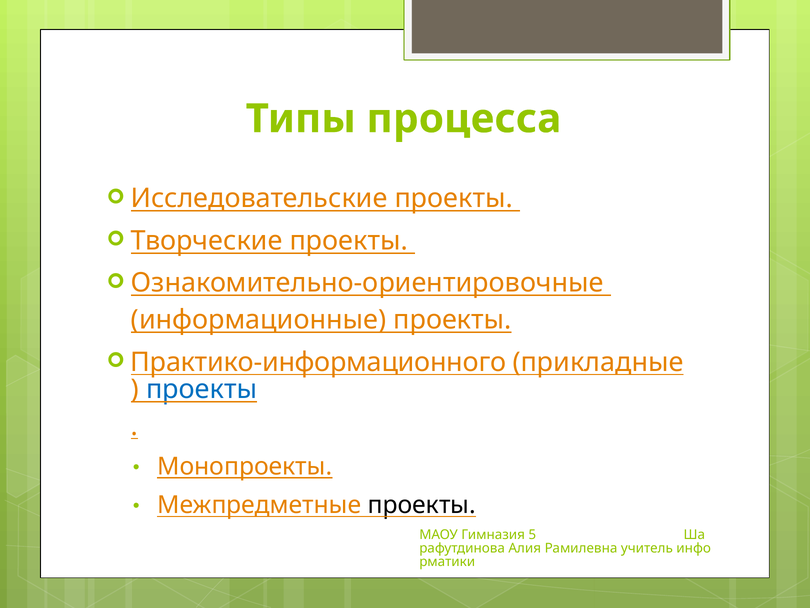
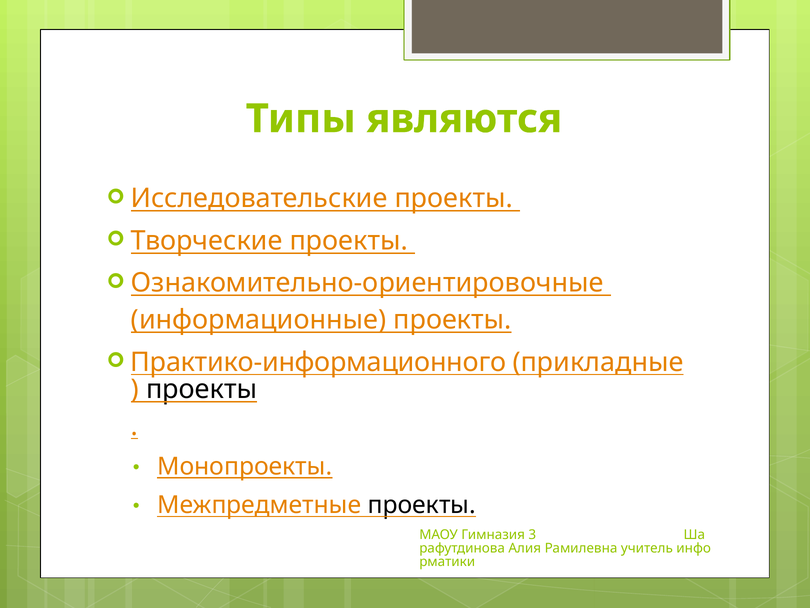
процесса: процесса -> являются
проекты at (202, 389) colour: blue -> black
5: 5 -> 3
